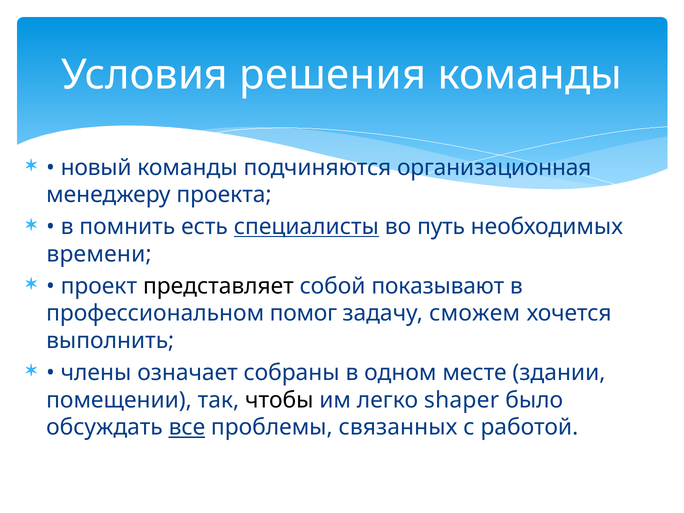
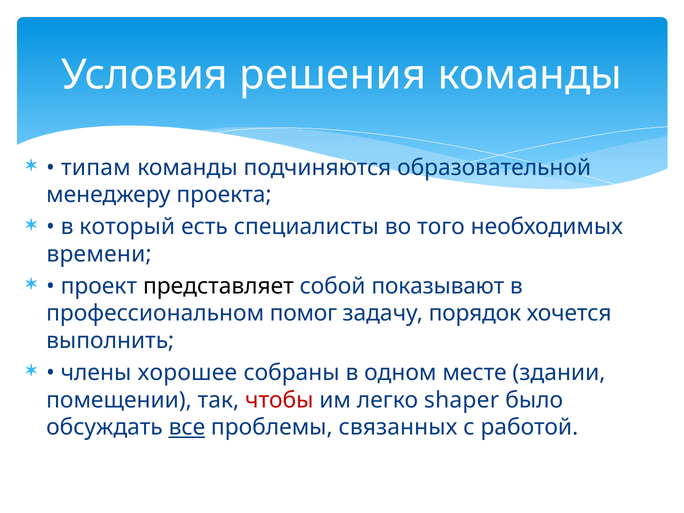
новый: новый -> типам
организационная: организационная -> образовательной
помнить: помнить -> который
специалисты underline: present -> none
путь: путь -> того
сможем: сможем -> порядок
означает: означает -> хорошее
чтобы colour: black -> red
